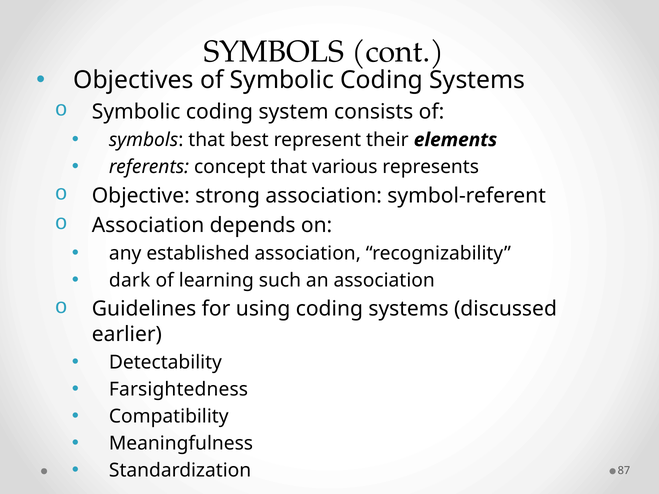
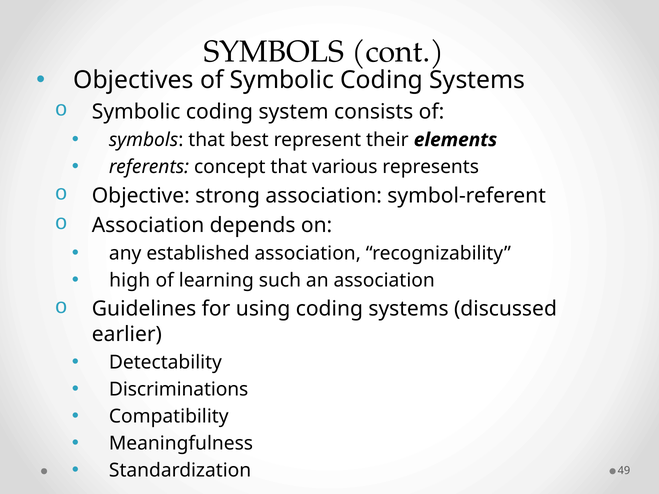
dark: dark -> high
Farsightedness: Farsightedness -> Discriminations
87: 87 -> 49
